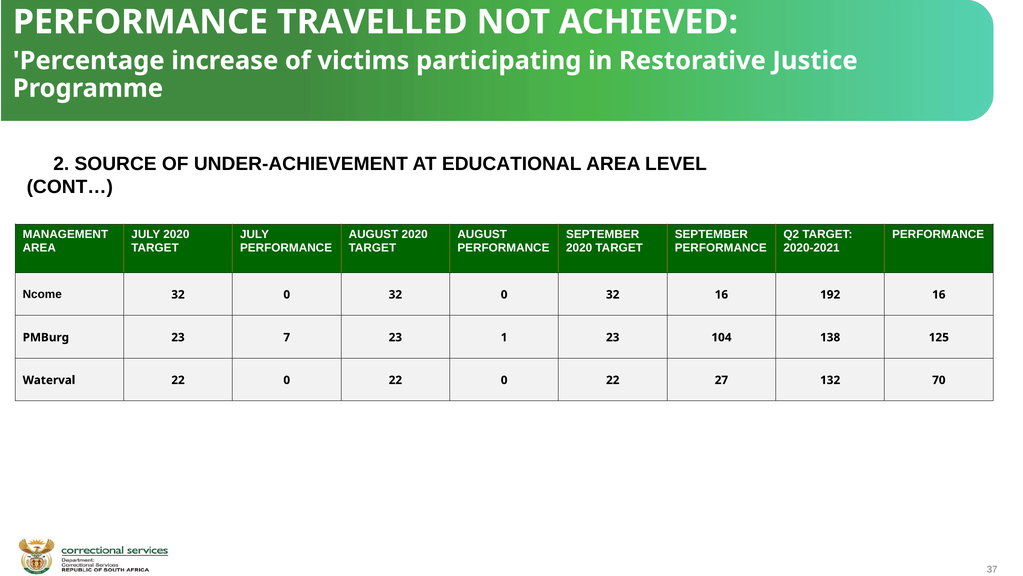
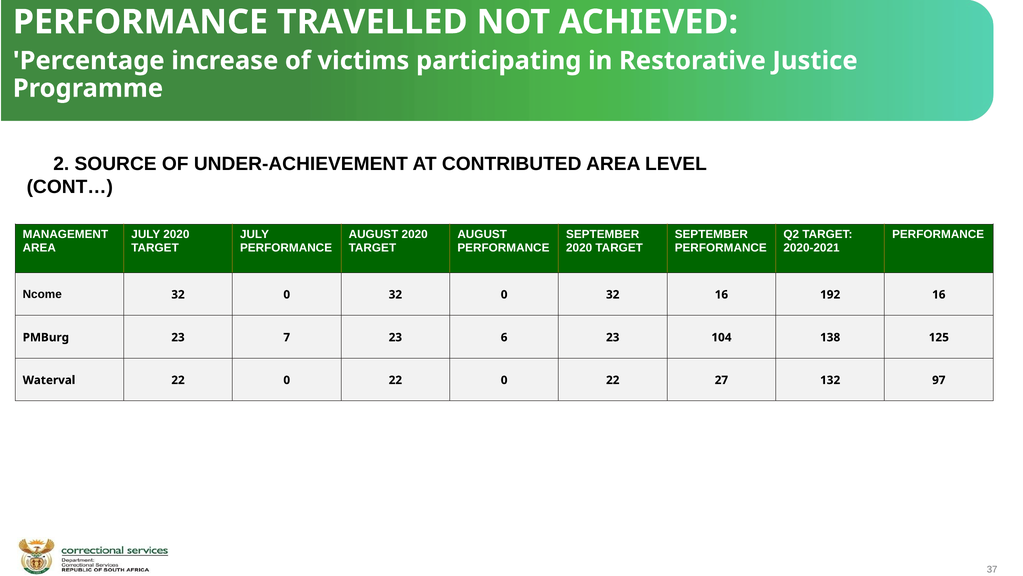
EDUCATIONAL: EDUCATIONAL -> CONTRIBUTED
1: 1 -> 6
70: 70 -> 97
